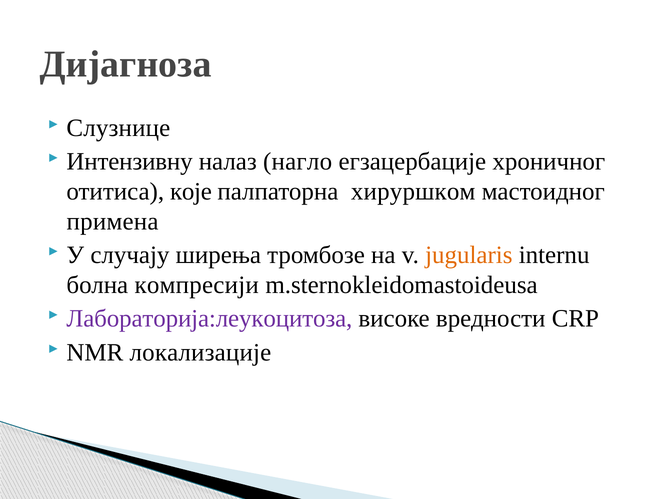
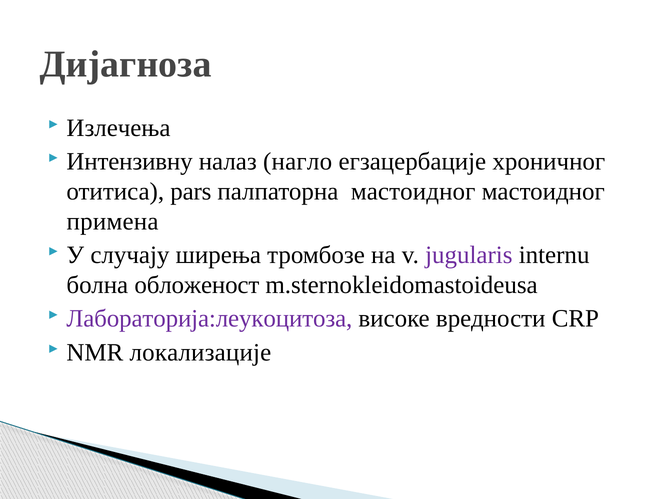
Слузнице: Слузнице -> Излечења
које: које -> pars
палпаторна хируршком: хируршком -> мастоидног
jugularis colour: orange -> purple
компресији: компресији -> обложеност
